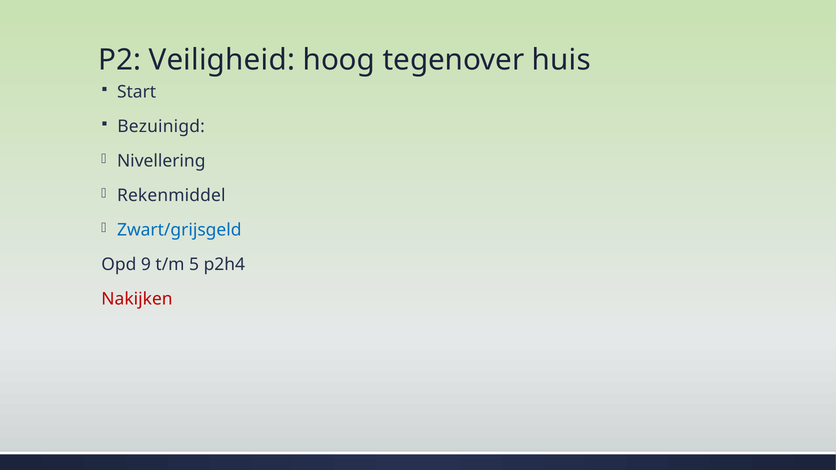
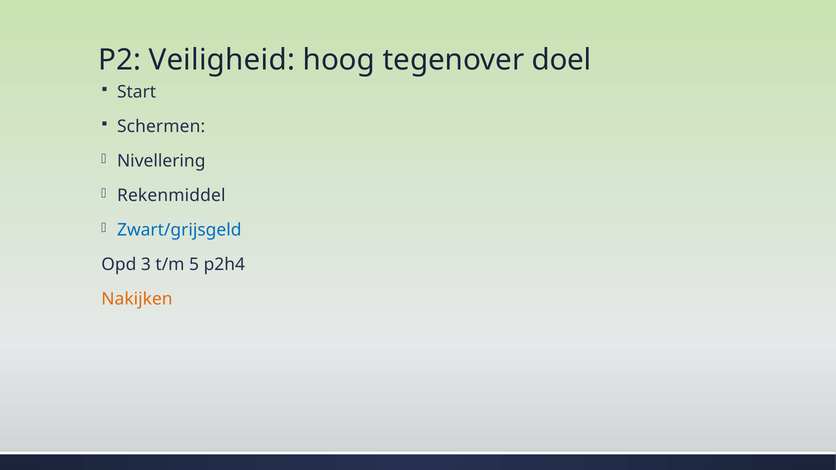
huis: huis -> doel
Bezuinigd: Bezuinigd -> Schermen
9: 9 -> 3
Nakijken colour: red -> orange
